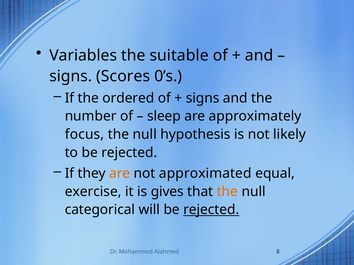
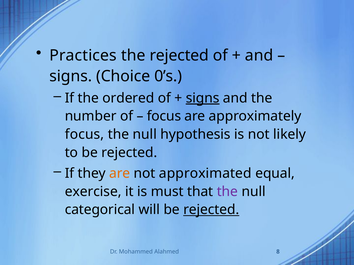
Variables: Variables -> Practices
the suitable: suitable -> rejected
Scores: Scores -> Choice
signs at (203, 98) underline: none -> present
sleep at (164, 116): sleep -> focus
gives: gives -> must
the at (227, 192) colour: orange -> purple
